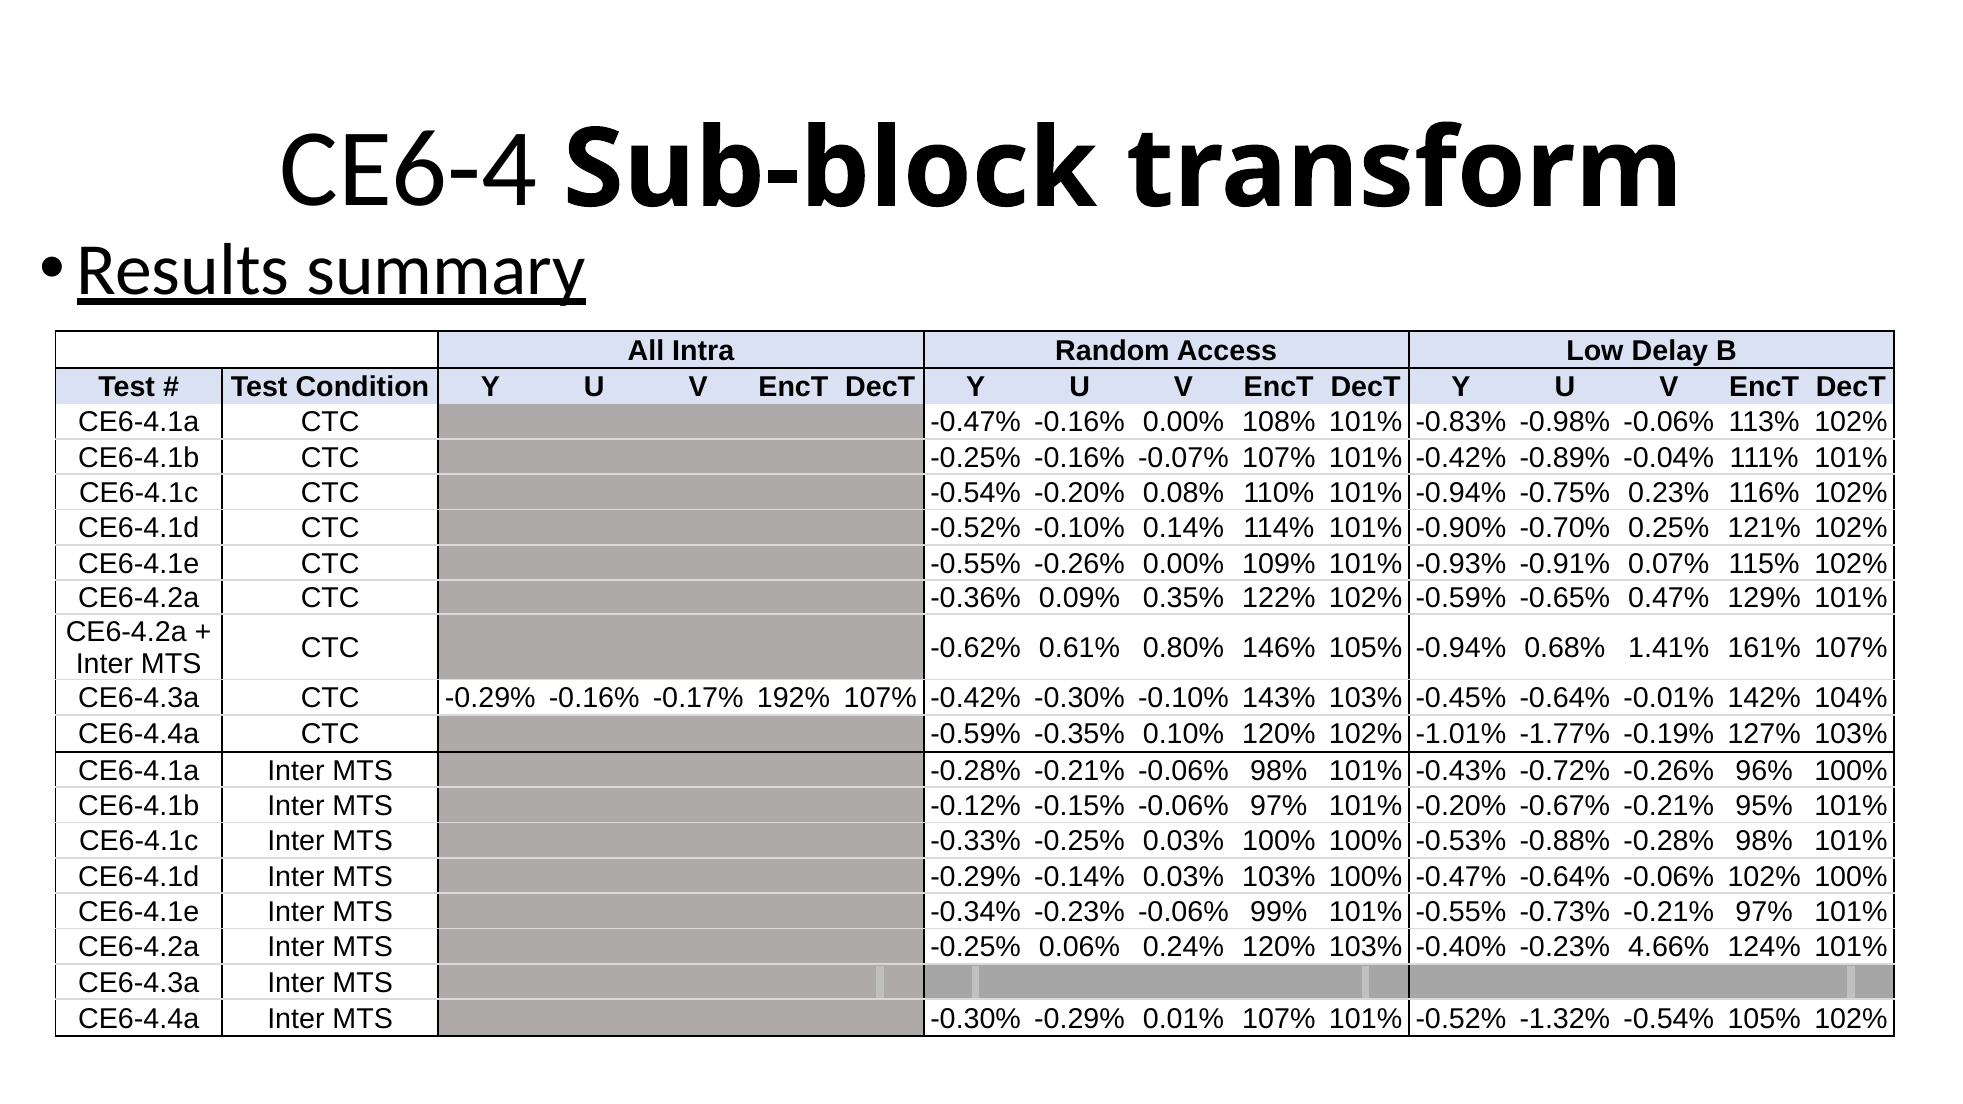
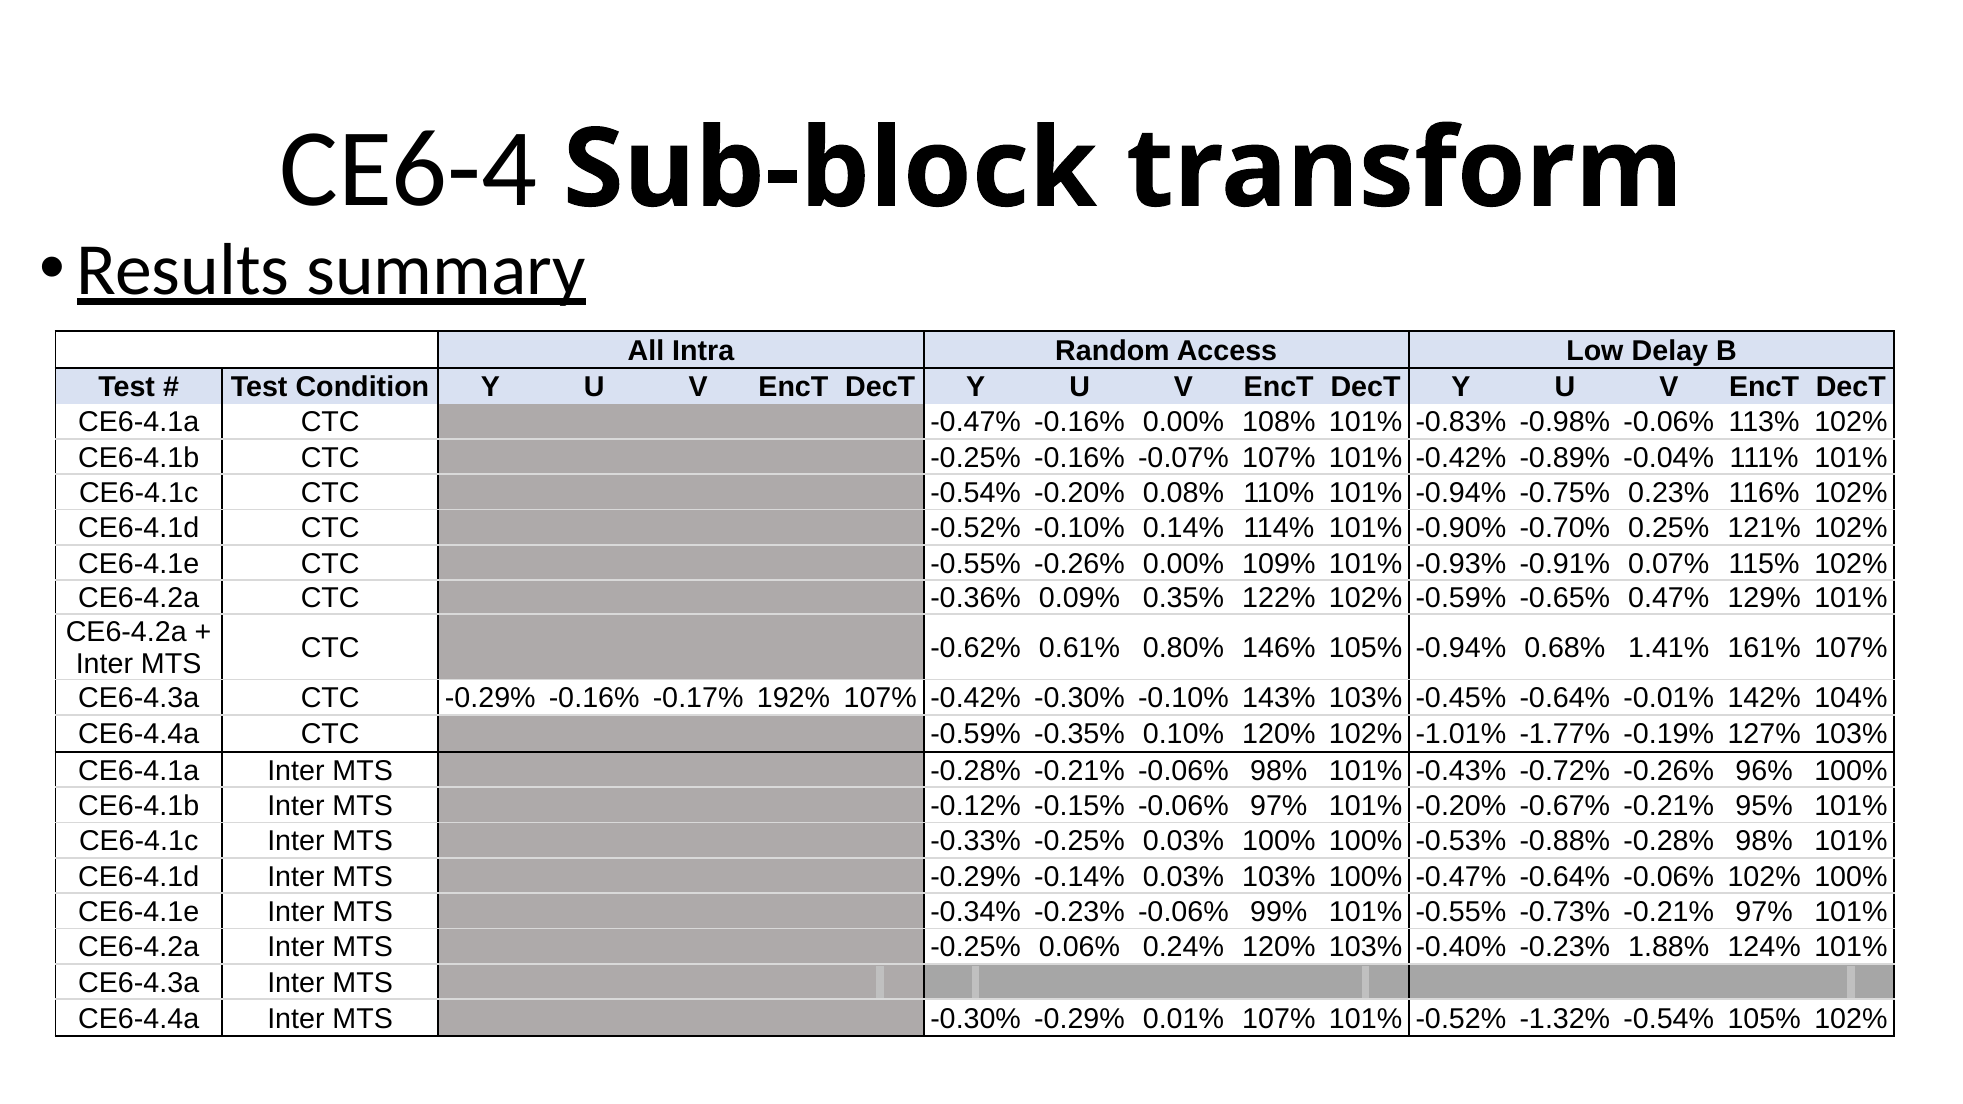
4.66%: 4.66% -> 1.88%
